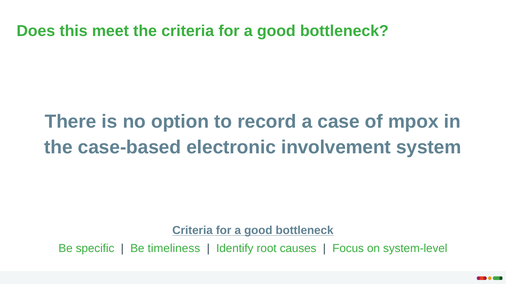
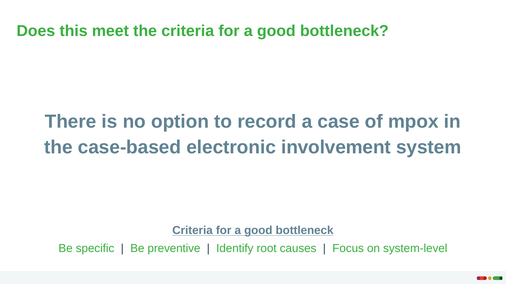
timeliness: timeliness -> preventive
